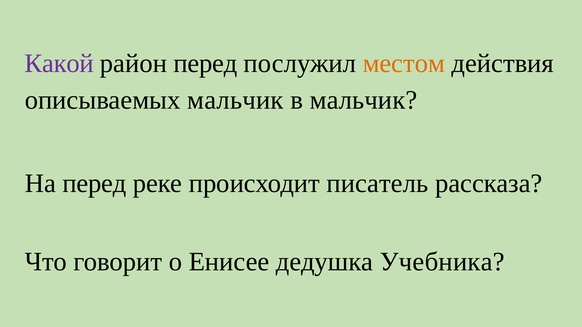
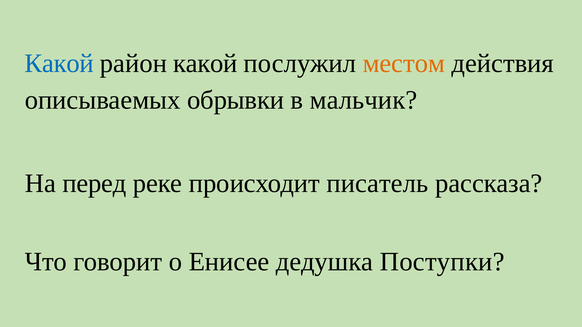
Какой at (59, 63) colour: purple -> blue
район перед: перед -> какой
описываемых мальчик: мальчик -> обрывки
Учебника: Учебника -> Поступки
